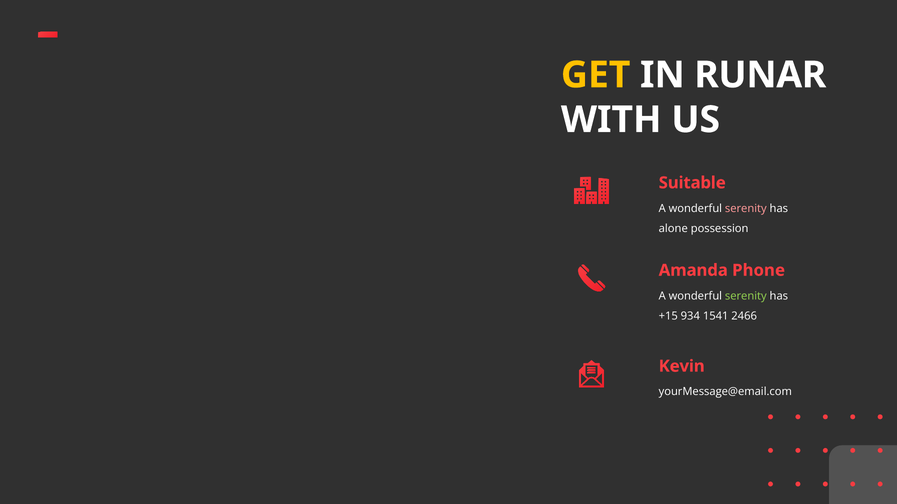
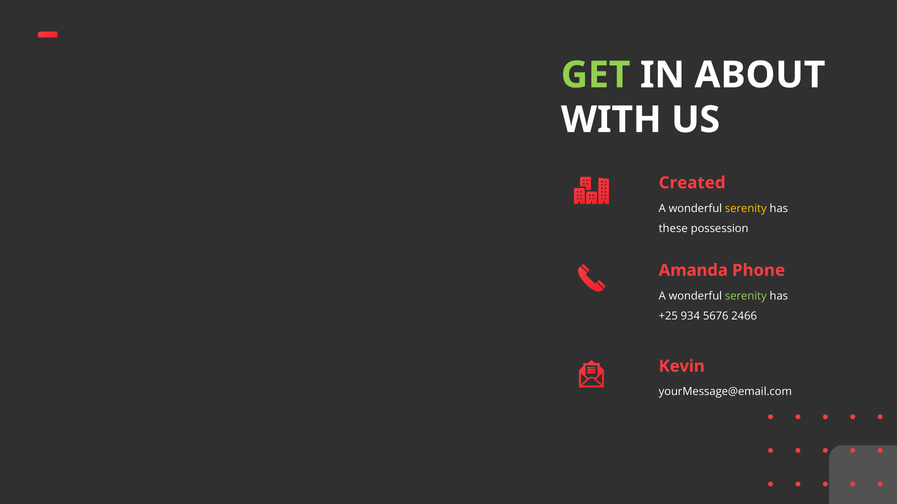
GET colour: yellow -> light green
RUNAR: RUNAR -> ABOUT
Suitable: Suitable -> Created
serenity at (746, 209) colour: pink -> yellow
alone: alone -> these
+15: +15 -> +25
1541: 1541 -> 5676
